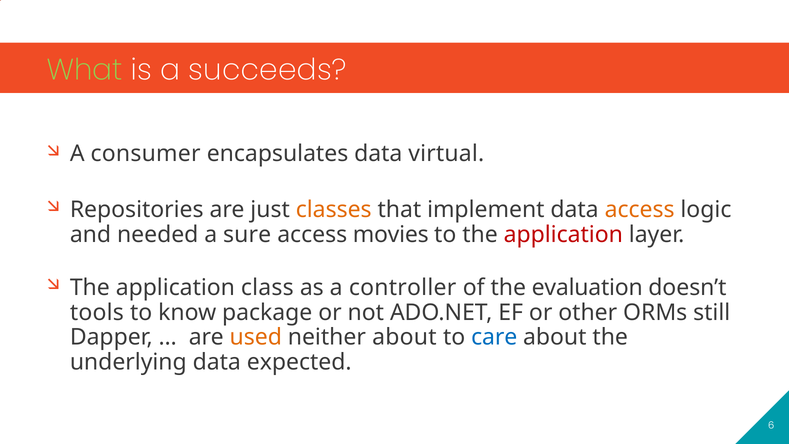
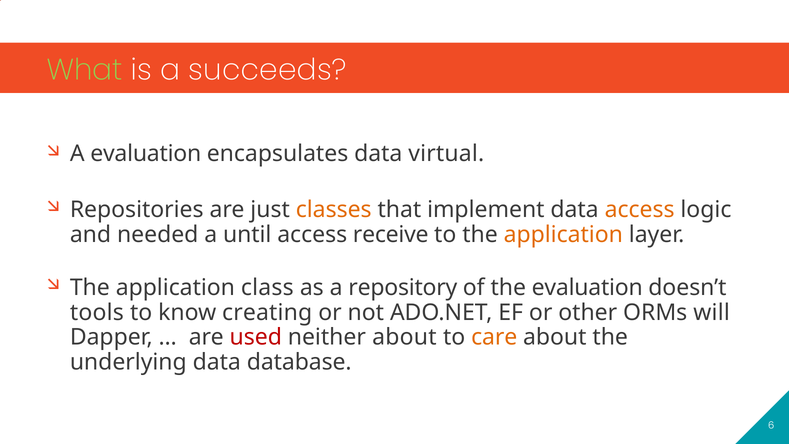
A consumer: consumer -> evaluation
sure: sure -> until
movies: movies -> receive
application at (563, 234) colour: red -> orange
controller: controller -> repository
package: package -> creating
still: still -> will
used colour: orange -> red
care colour: blue -> orange
expected: expected -> database
